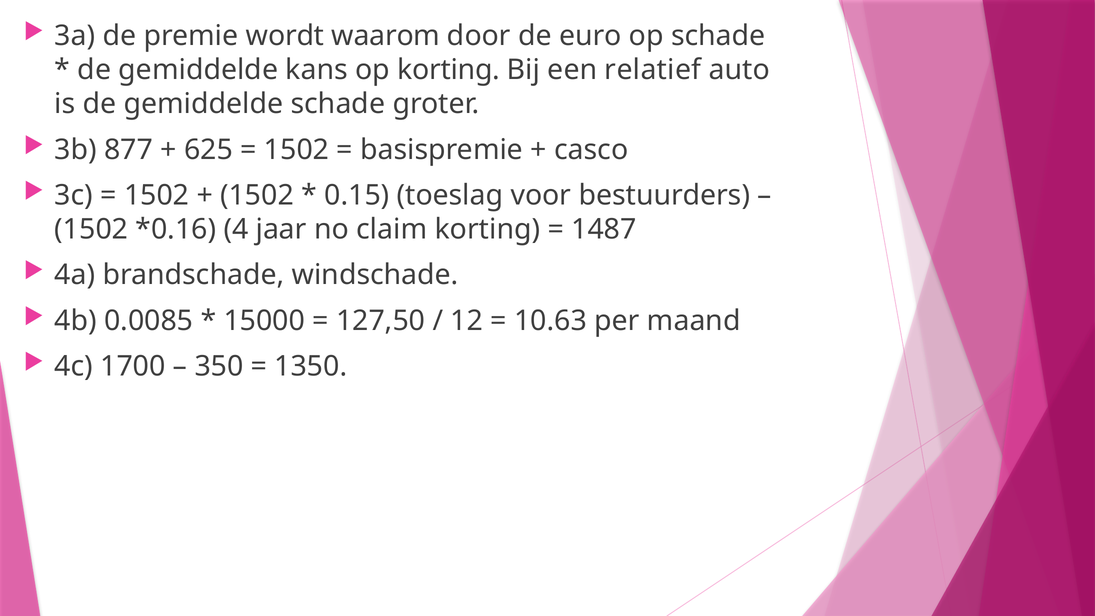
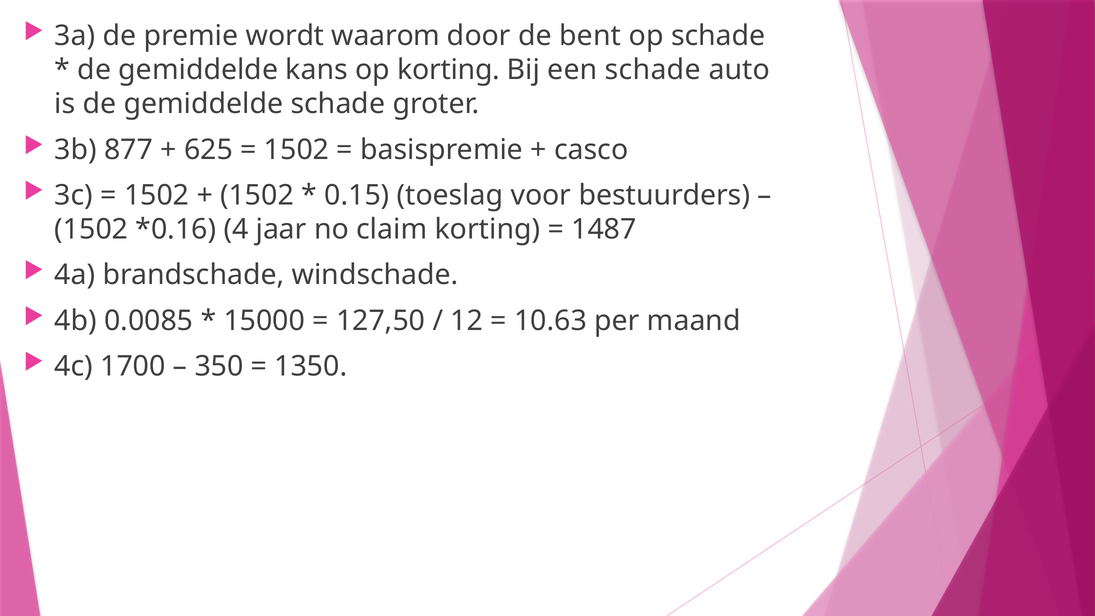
euro: euro -> bent
een relatief: relatief -> schade
